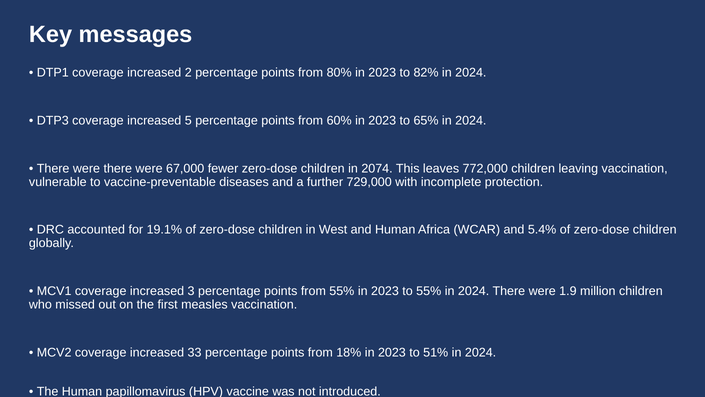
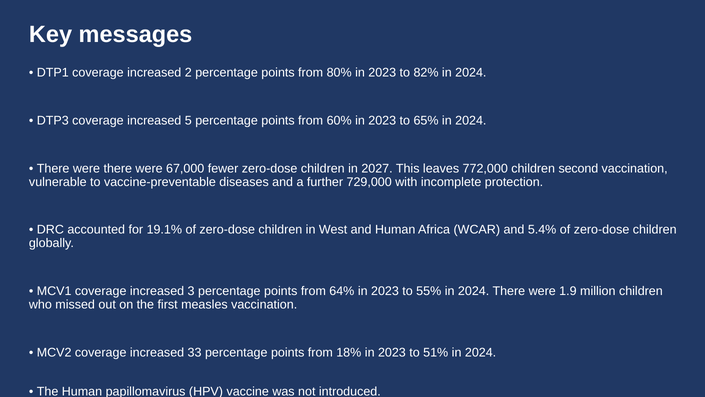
2074: 2074 -> 2027
leaving: leaving -> second
from 55%: 55% -> 64%
